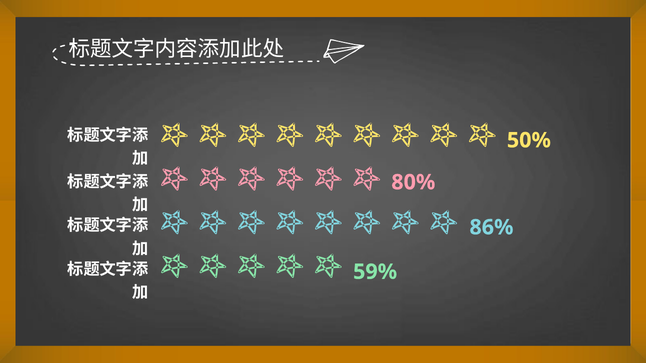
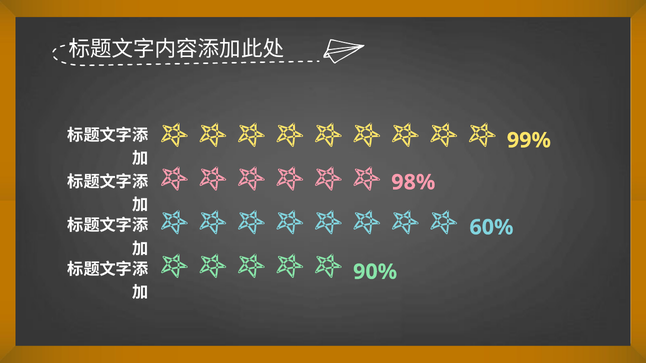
50%: 50% -> 99%
80%: 80% -> 98%
86%: 86% -> 60%
59%: 59% -> 90%
